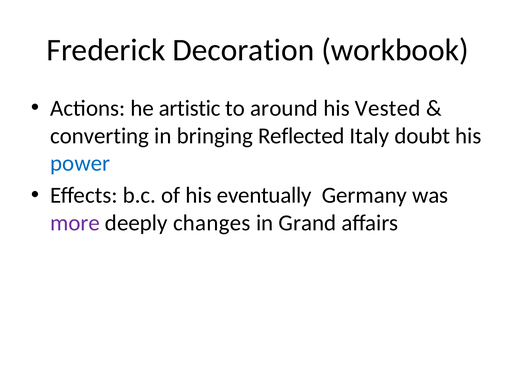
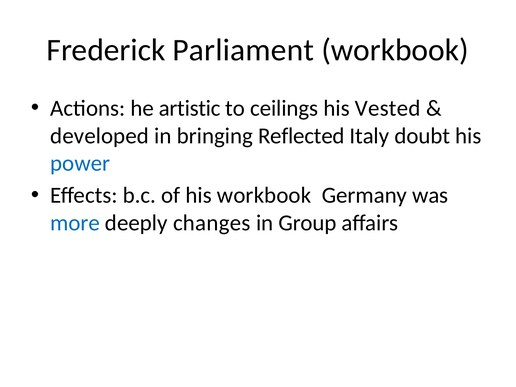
Decoration: Decoration -> Parliament
around: around -> ceilings
converting: converting -> developed
his eventually: eventually -> workbook
more colour: purple -> blue
Grand: Grand -> Group
